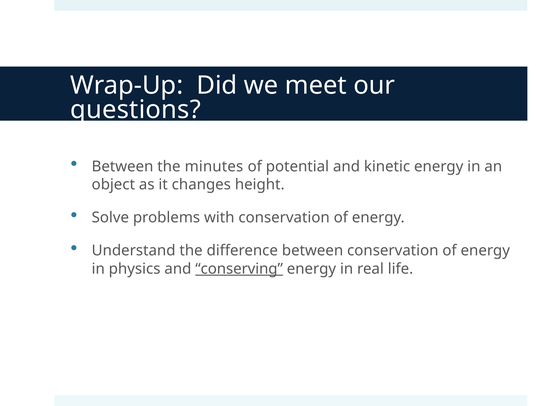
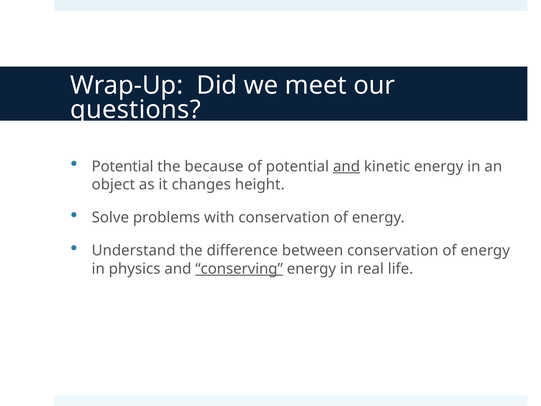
Between at (123, 166): Between -> Potential
minutes: minutes -> because
and at (347, 166) underline: none -> present
